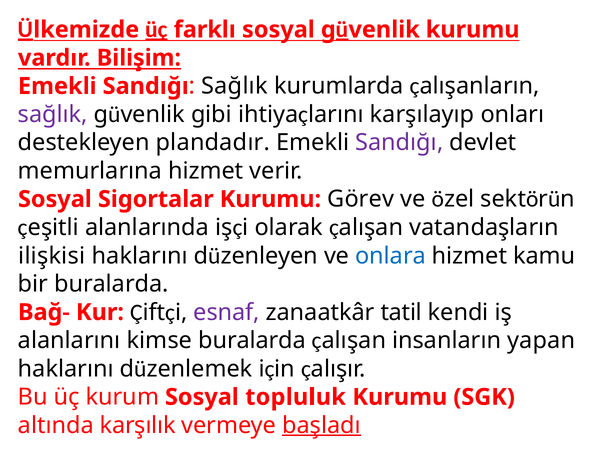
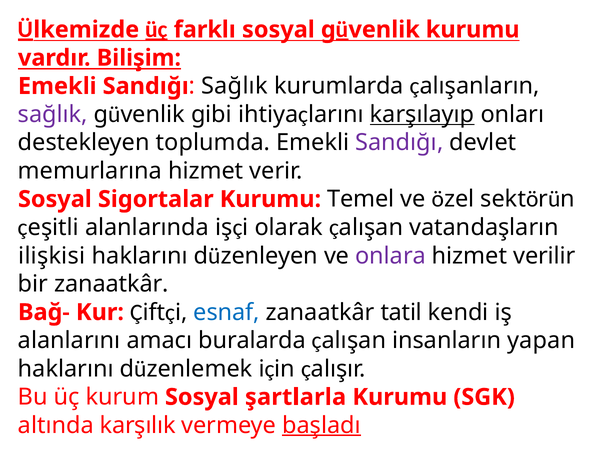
karşılayıp underline: none -> present
plandadır: plandadır -> toplumda
Görev: Görev -> Temel
onlara colour: blue -> purple
kamu: kamu -> verilir
bir buralarda: buralarda -> zanaatkâr
esnaf colour: purple -> blue
kimse: kimse -> amacı
topluluk: topluluk -> şartlarla
